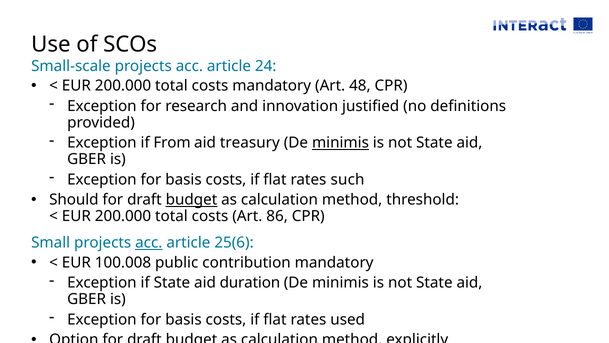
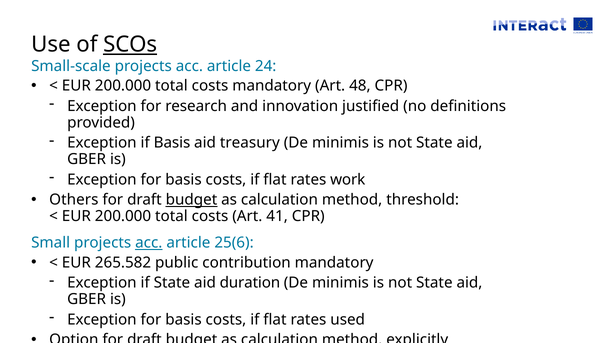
SCOs underline: none -> present
if From: From -> Basis
minimis at (340, 143) underline: present -> none
such: such -> work
Should: Should -> Others
86: 86 -> 41
100.008: 100.008 -> 265.582
